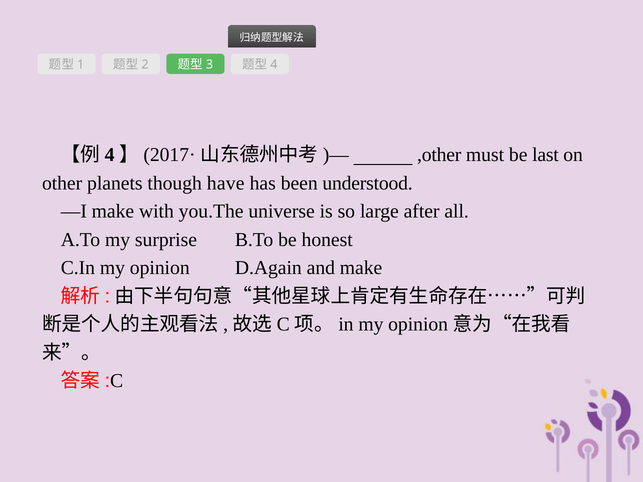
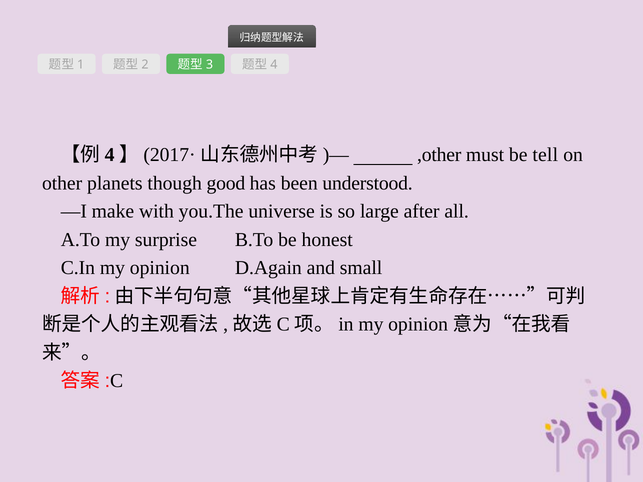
last: last -> tell
have: have -> good
and make: make -> small
